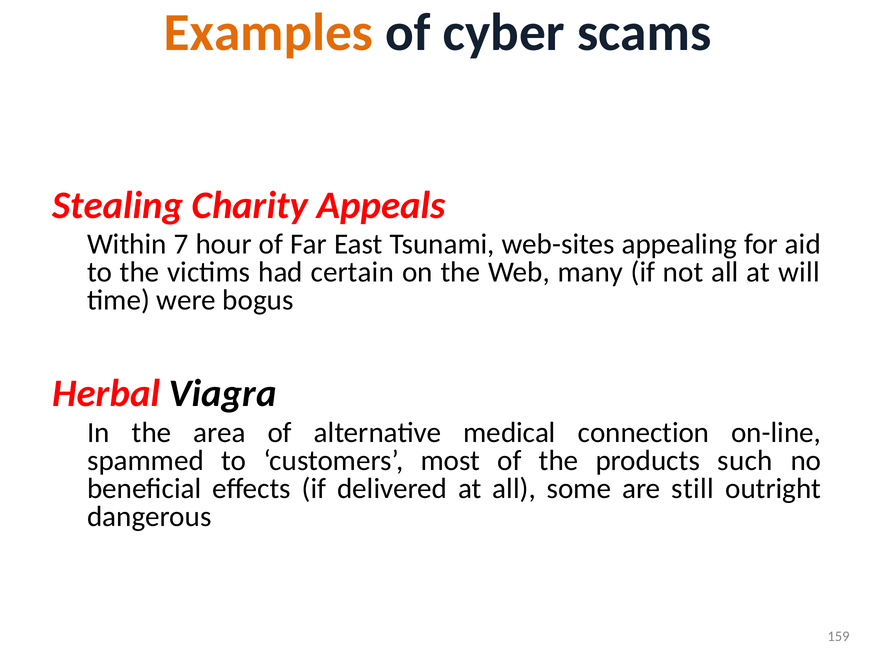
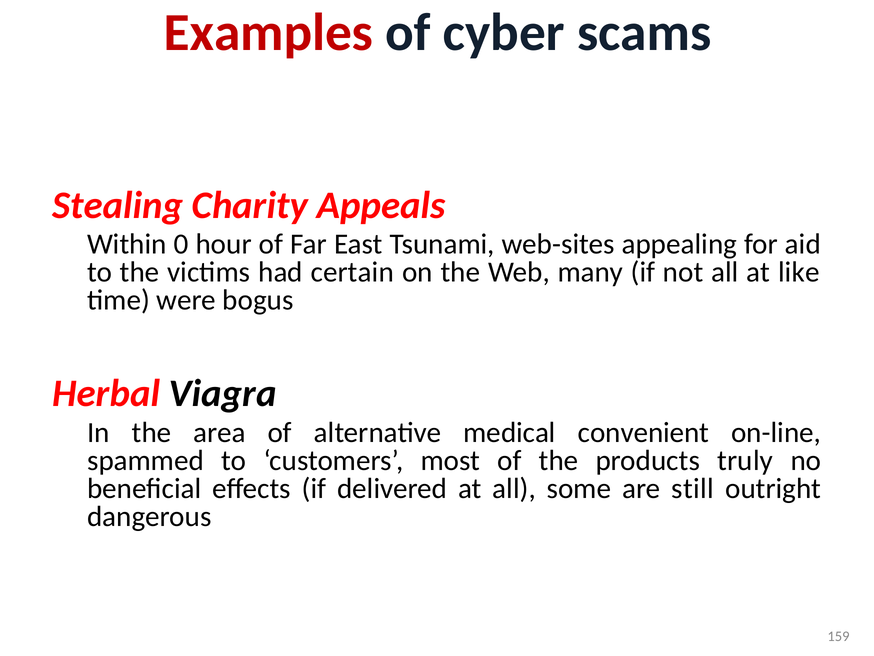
Examples colour: orange -> red
7: 7 -> 0
will: will -> like
connection: connection -> convenient
such: such -> truly
